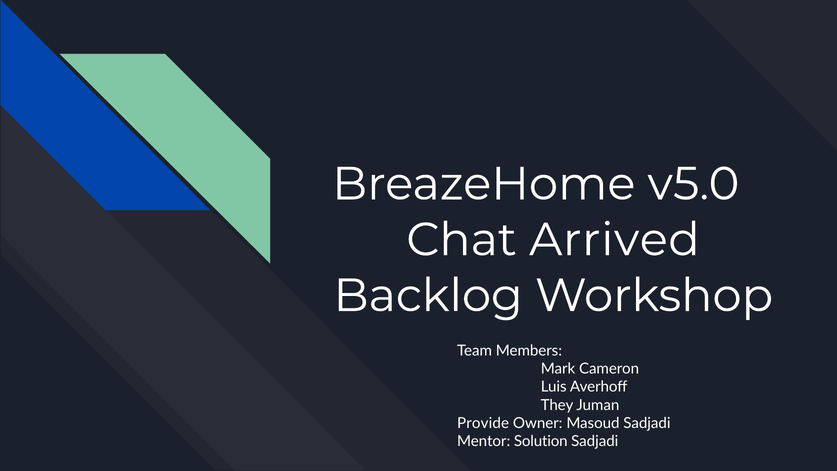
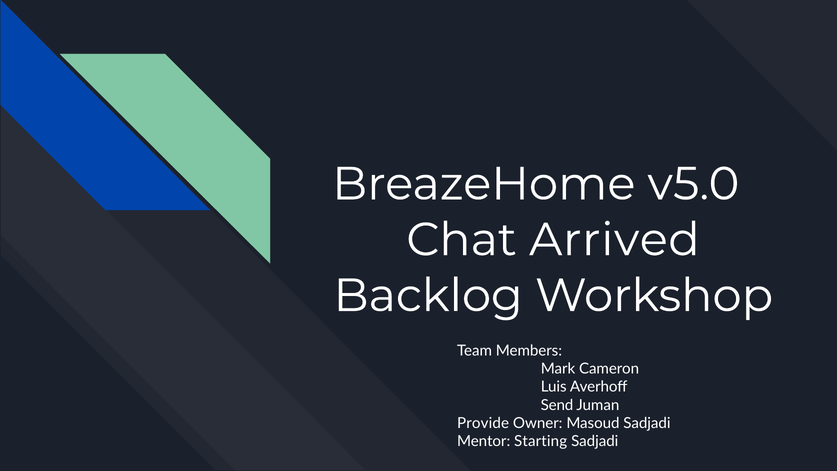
They: They -> Send
Solution: Solution -> Starting
